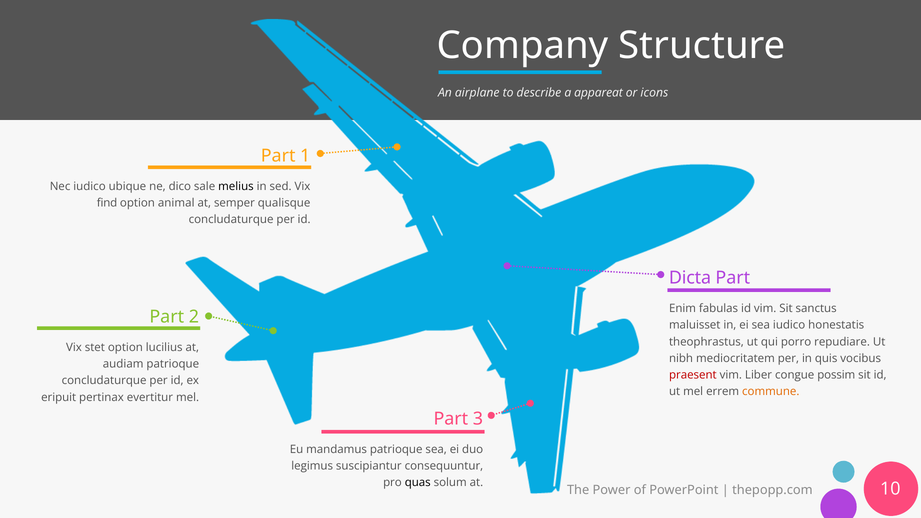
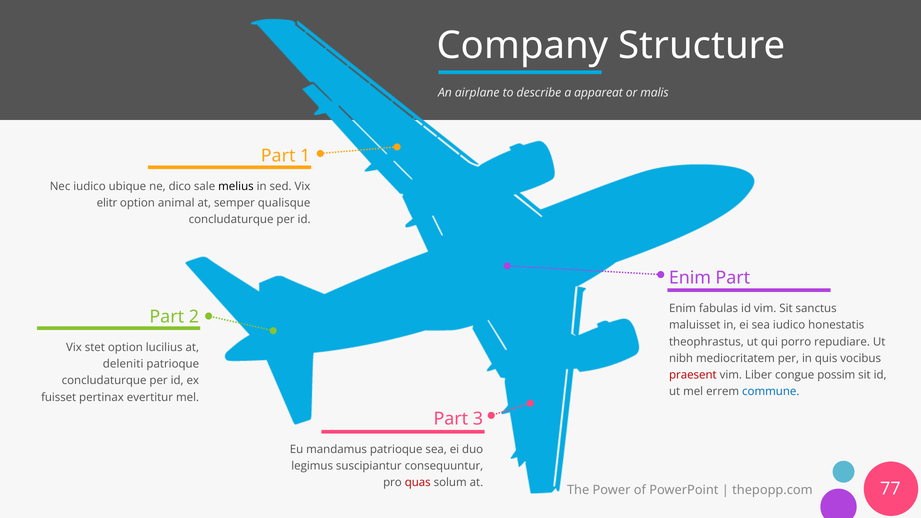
icons: icons -> malis
find: find -> elitr
Dicta at (690, 278): Dicta -> Enim
audiam: audiam -> deleniti
commune colour: orange -> blue
eripuit: eripuit -> fuisset
quas colour: black -> red
10: 10 -> 77
